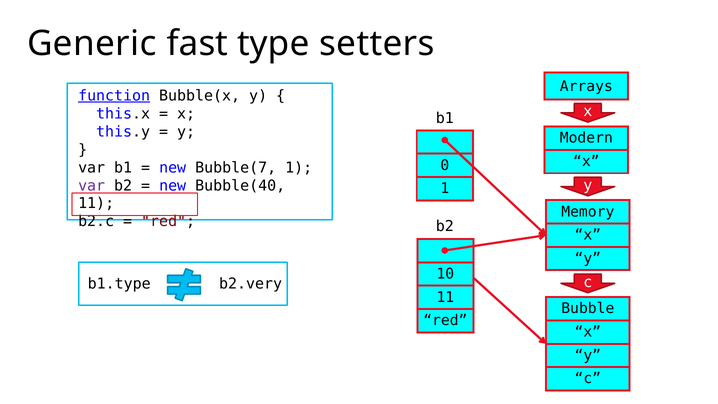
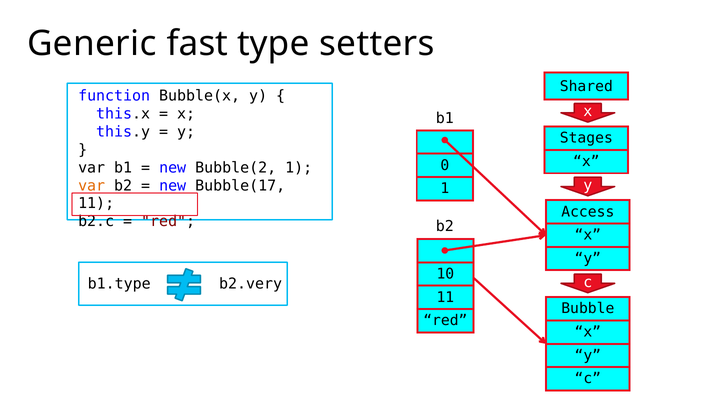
Arrays: Arrays -> Shared
function underline: present -> none
Modern: Modern -> Stages
Bubble(7: Bubble(7 -> Bubble(2
var at (92, 185) colour: purple -> orange
Bubble(40: Bubble(40 -> Bubble(17
Memory: Memory -> Access
